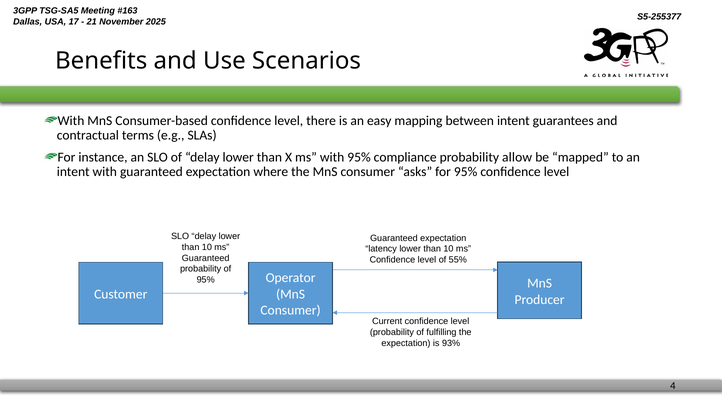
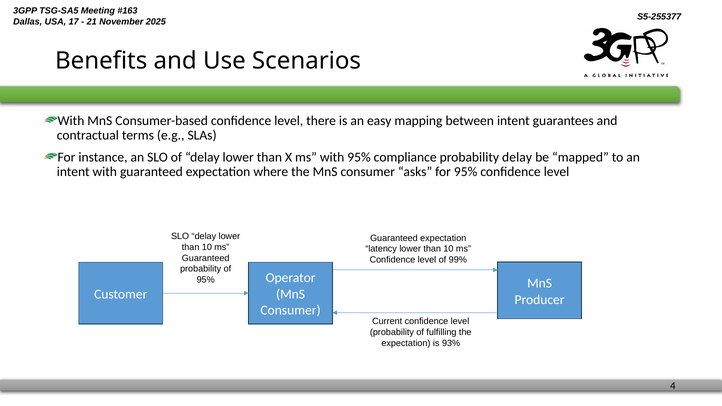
probability allow: allow -> delay
55%: 55% -> 99%
